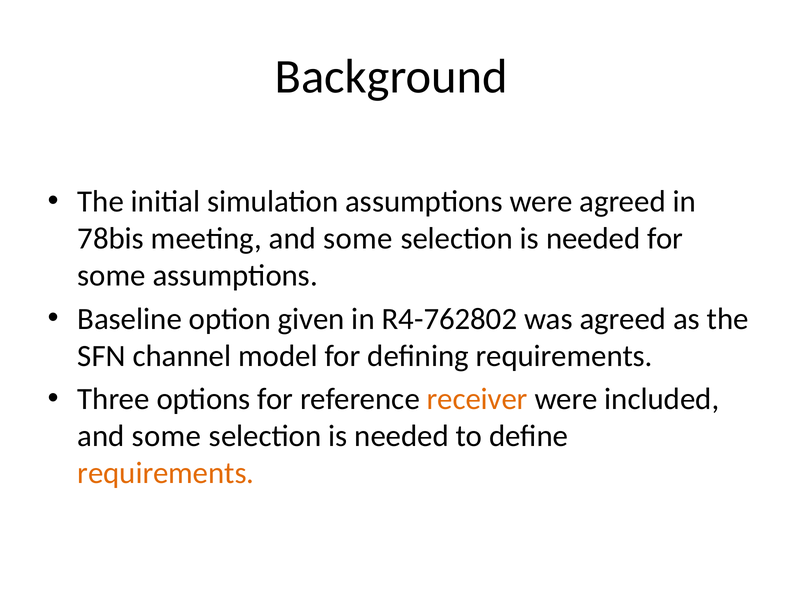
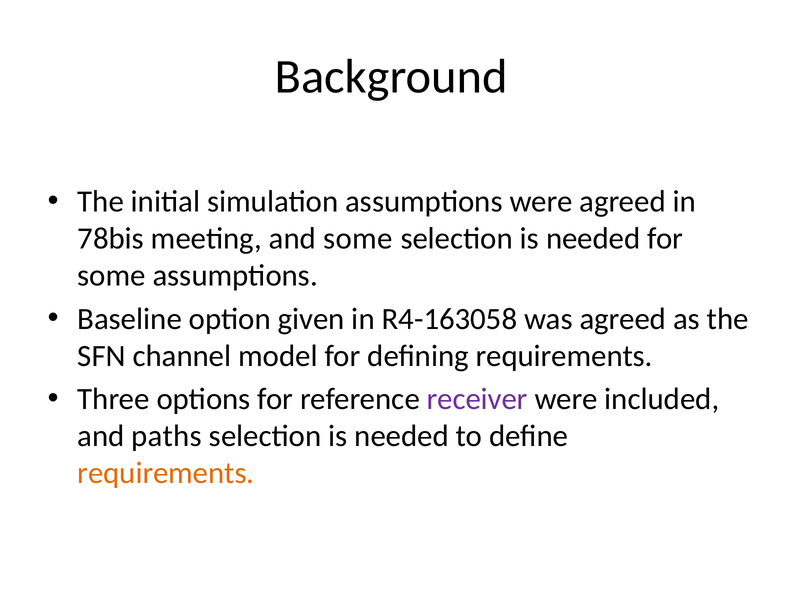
R4-762802: R4-762802 -> R4-163058
receiver colour: orange -> purple
some at (167, 436): some -> paths
